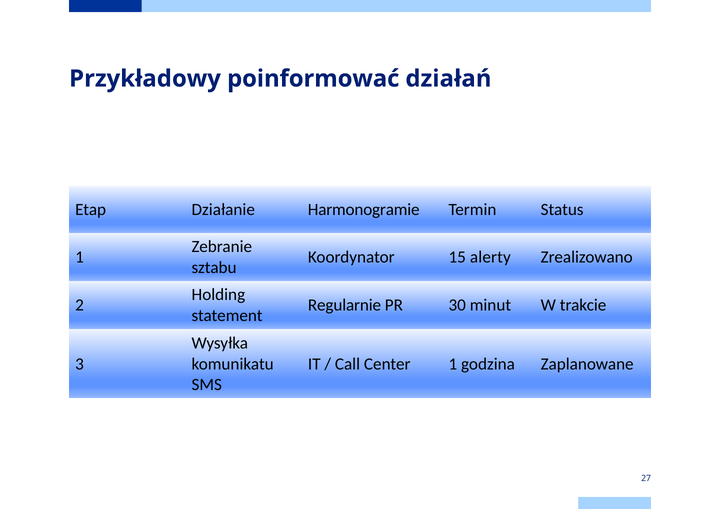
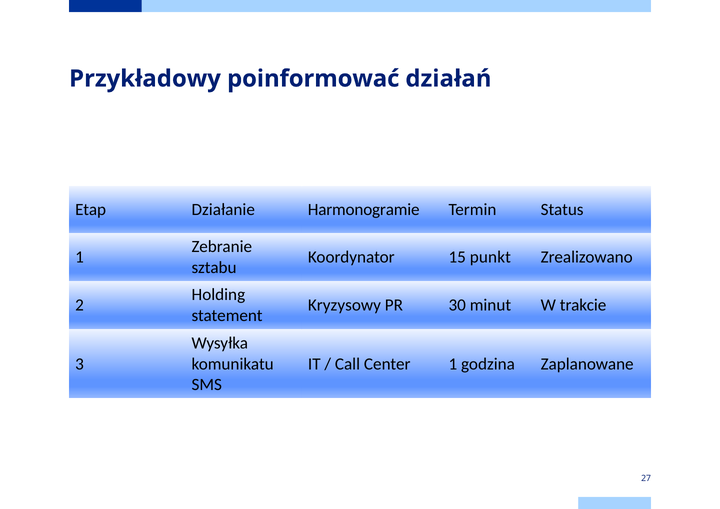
alerty: alerty -> punkt
Regularnie: Regularnie -> Kryzysowy
